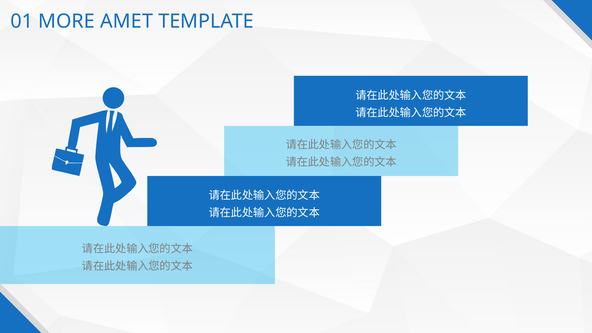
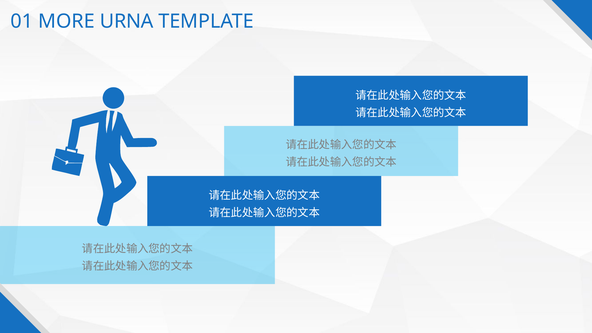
AMET: AMET -> URNA
